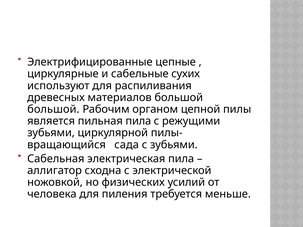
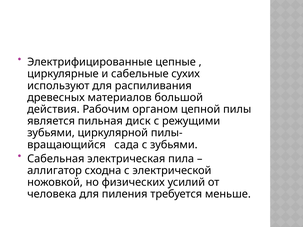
большой at (53, 109): большой -> действия
пильная пила: пила -> диск
